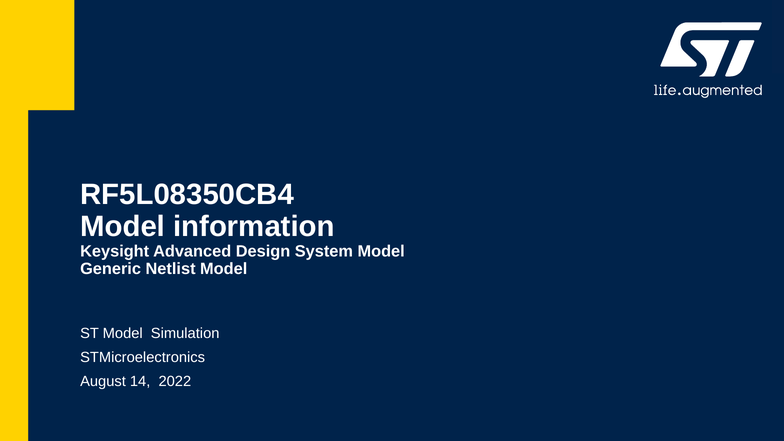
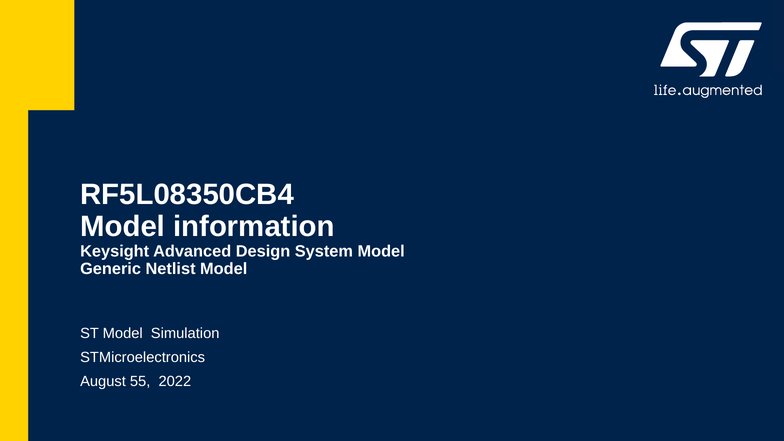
14: 14 -> 55
